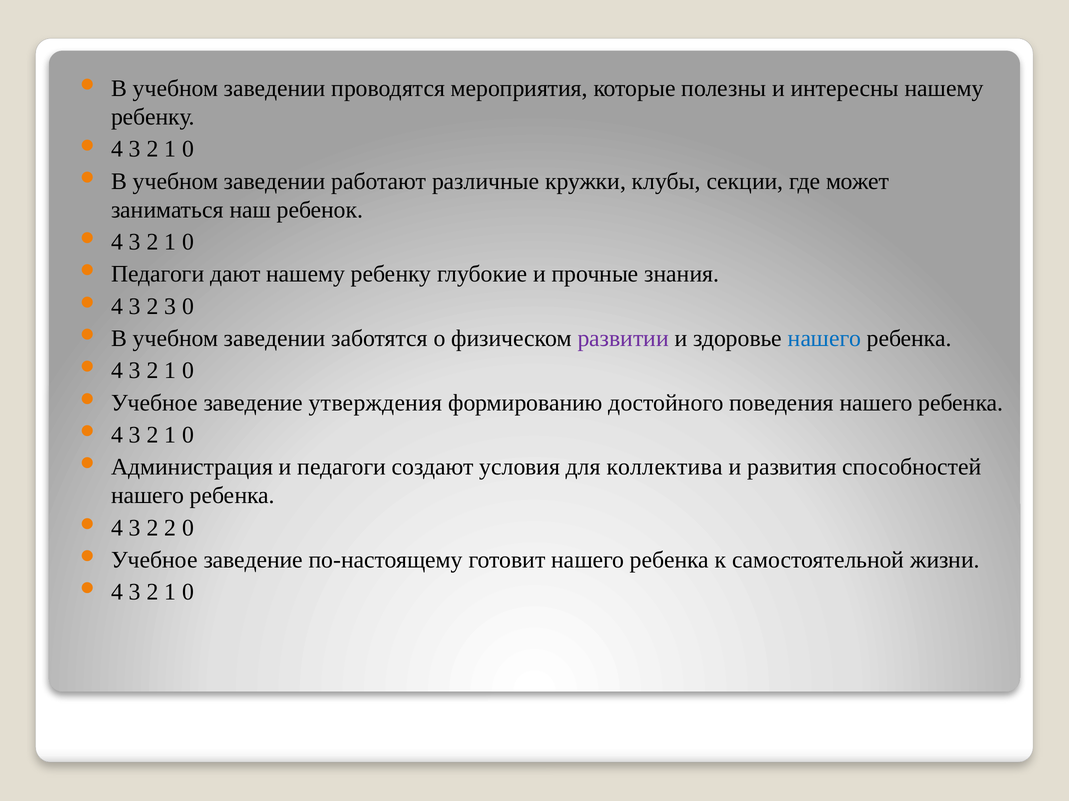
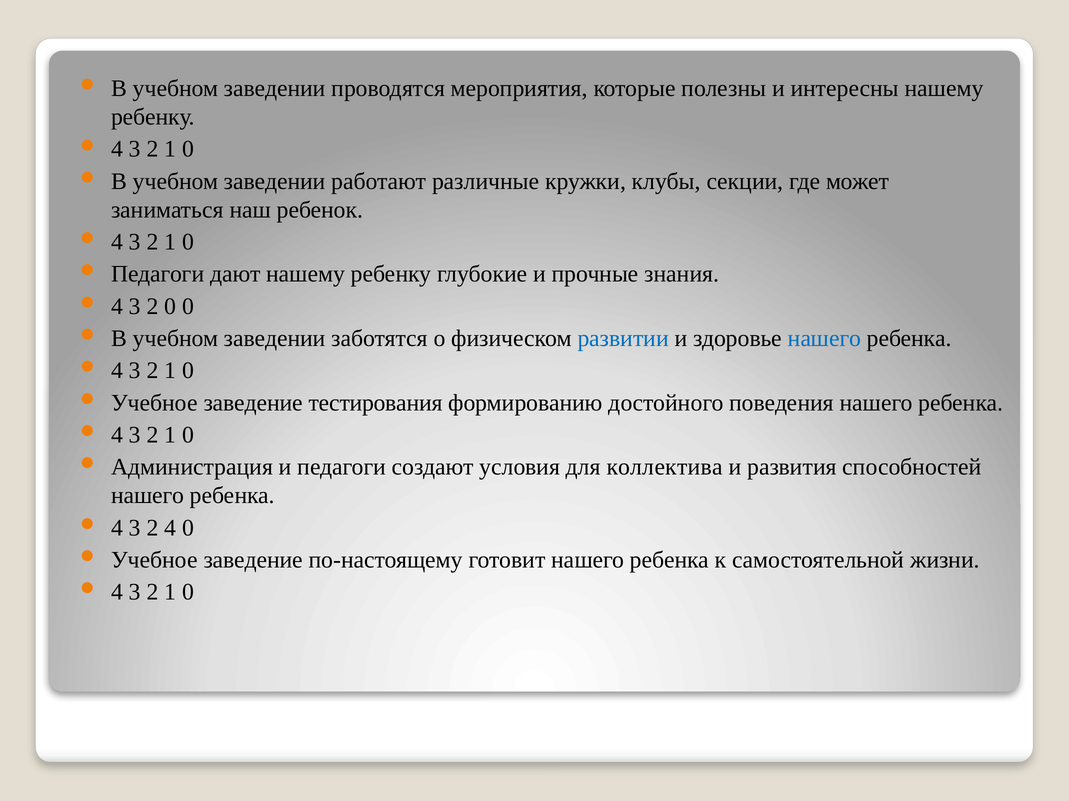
2 3: 3 -> 0
развитии colour: purple -> blue
утверждения: утверждения -> тестирования
2 2: 2 -> 4
